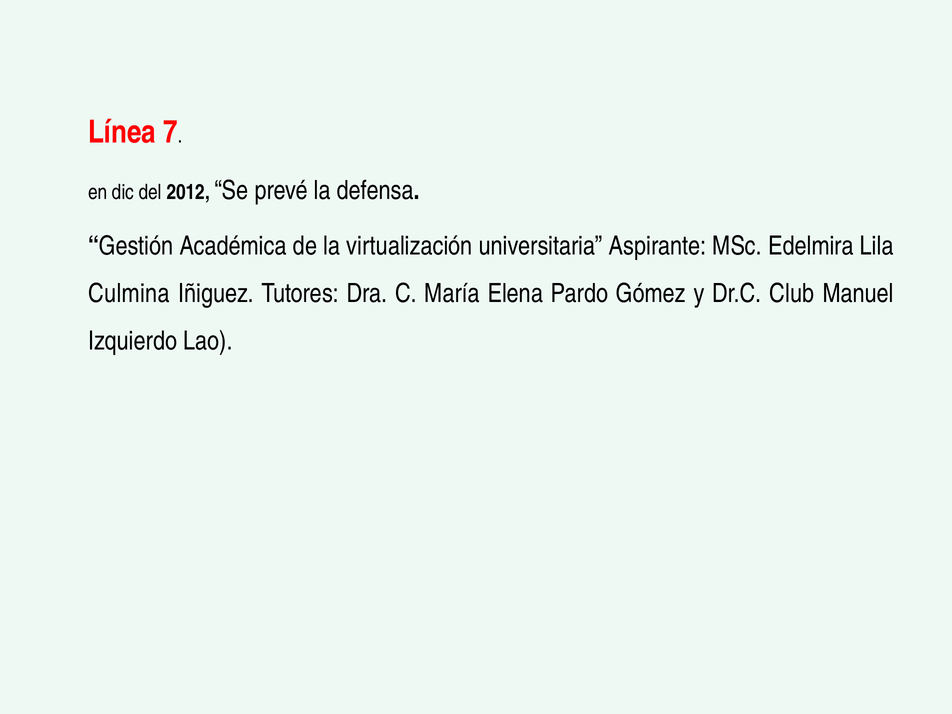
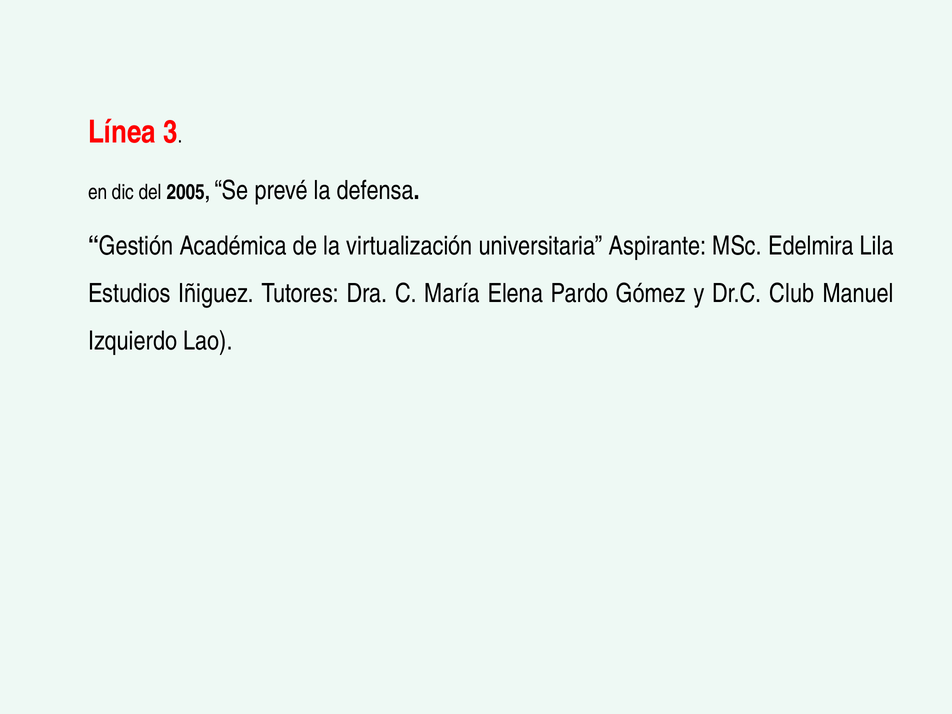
7: 7 -> 3
2012: 2012 -> 2005
Culmina: Culmina -> Estudios
